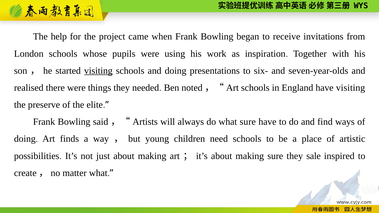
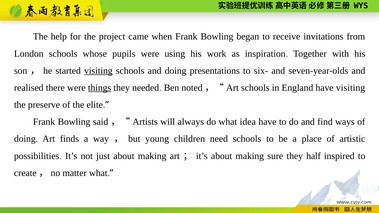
things underline: none -> present
what sure: sure -> idea
sale: sale -> half
